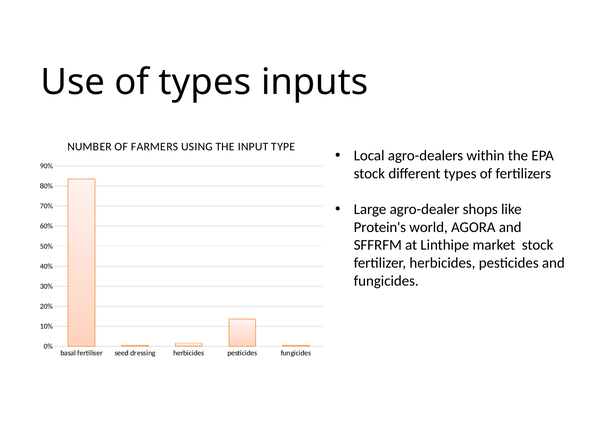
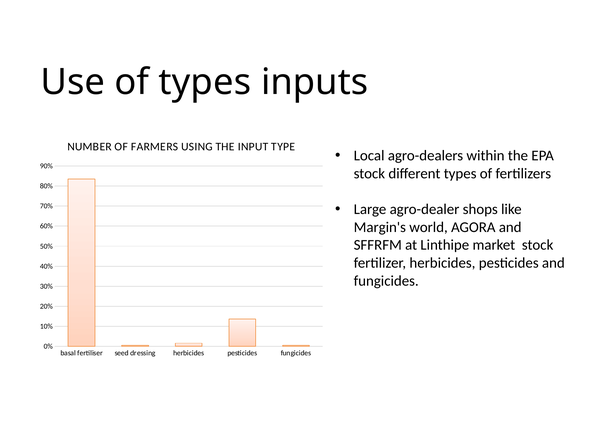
Protein's: Protein's -> Margin's
